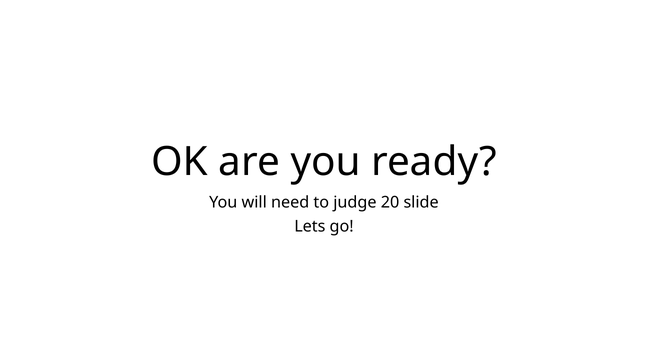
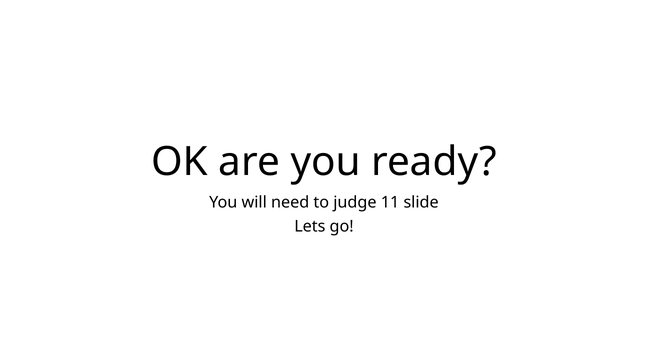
20: 20 -> 11
